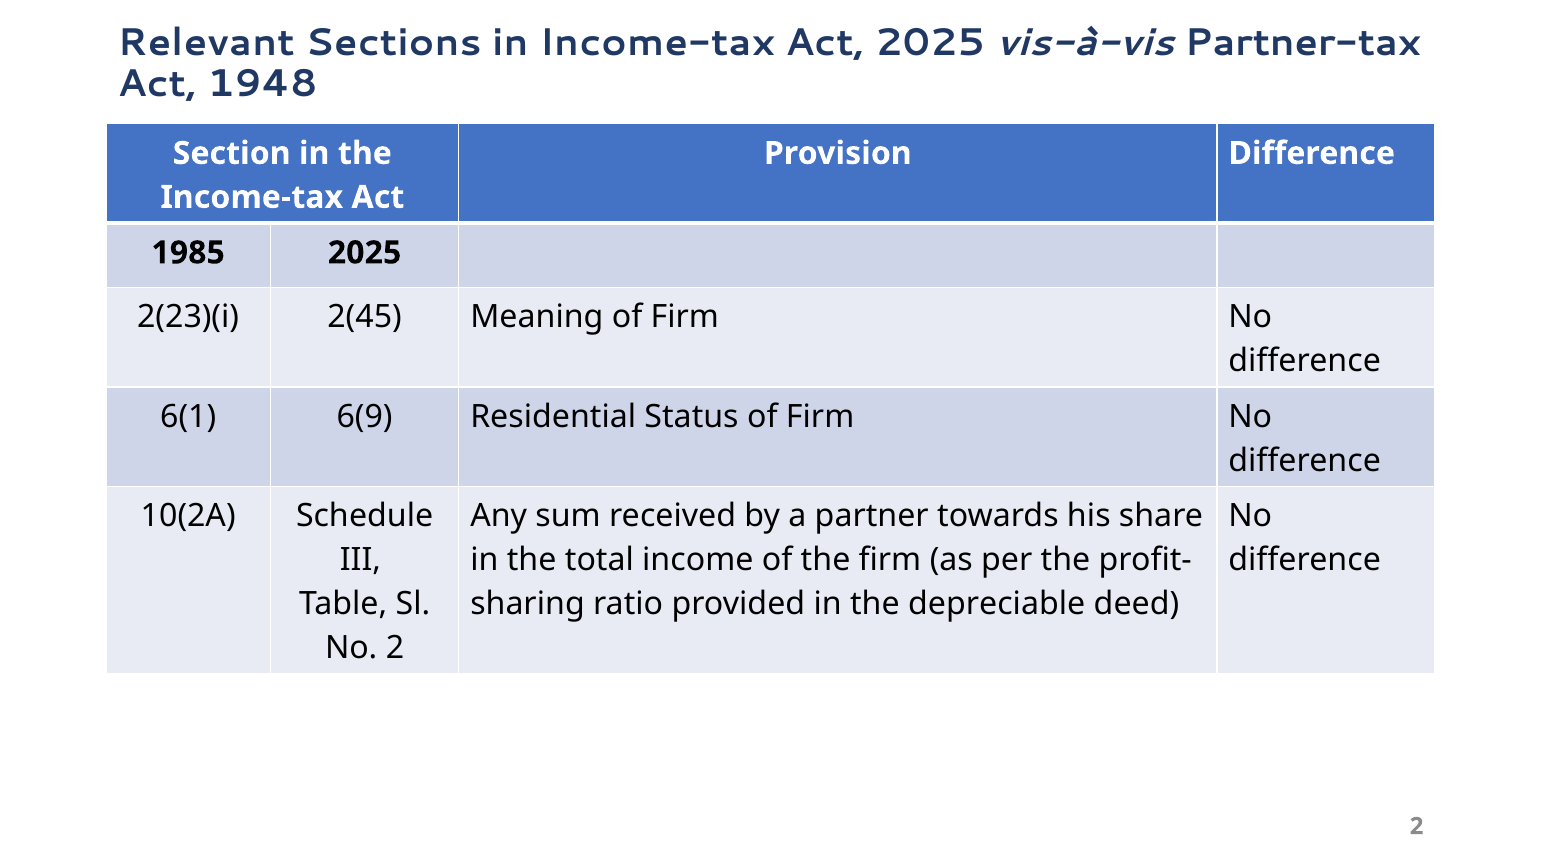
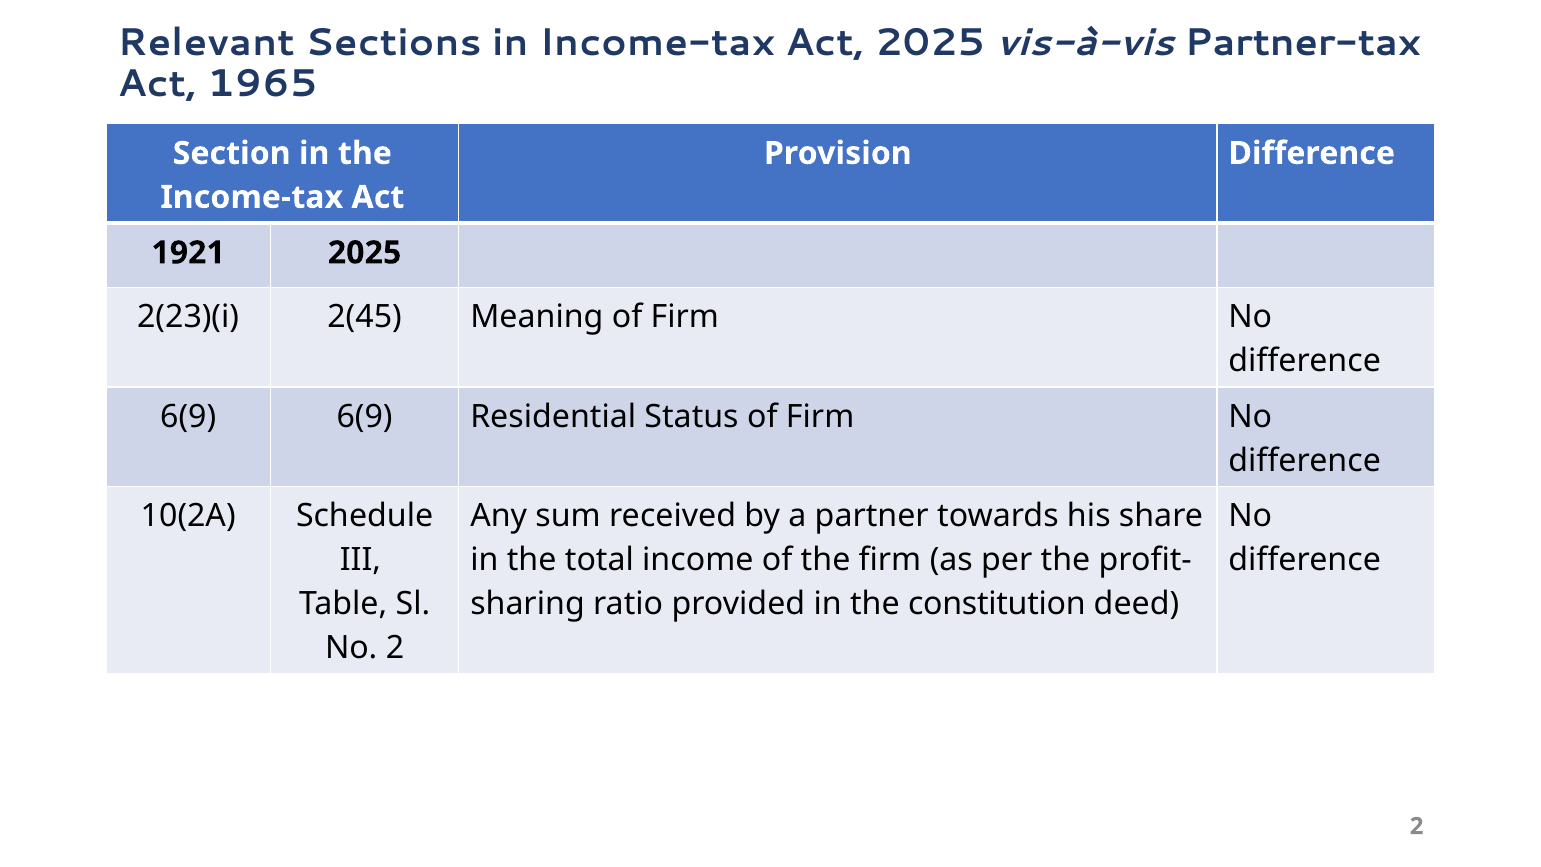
1948: 1948 -> 1965
1985: 1985 -> 1921
6(1 at (188, 417): 6(1 -> 6(9
depreciable: depreciable -> constitution
